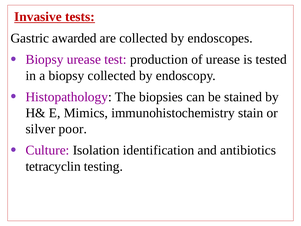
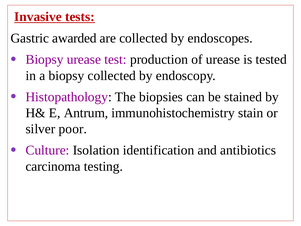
Mimics: Mimics -> Antrum
tetracyclin: tetracyclin -> carcinoma
